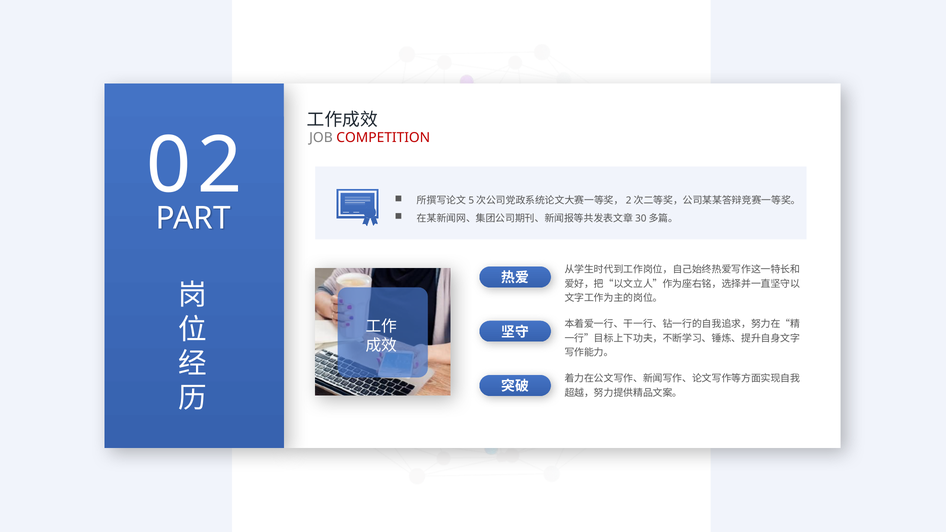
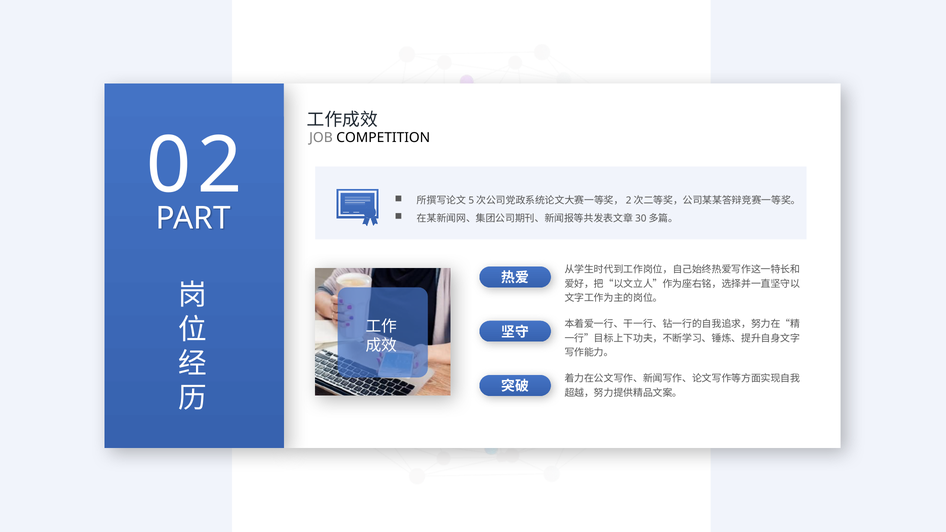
COMPETITION colour: red -> black
